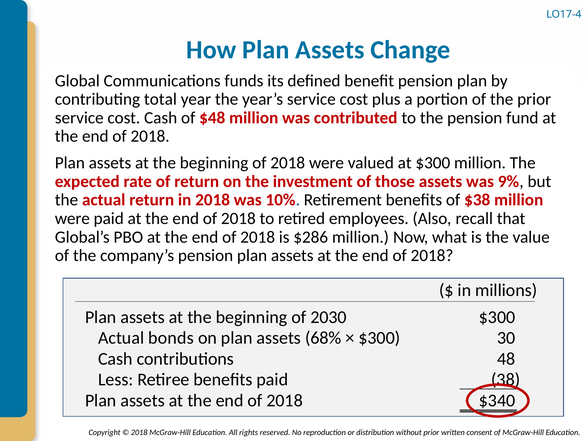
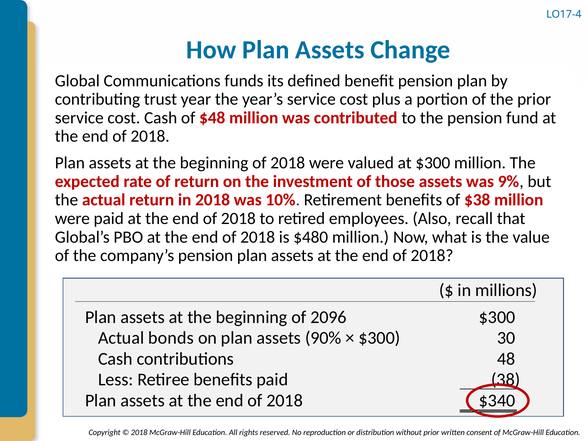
total: total -> trust
$286: $286 -> $480
2030: 2030 -> 2096
68%: 68% -> 90%
